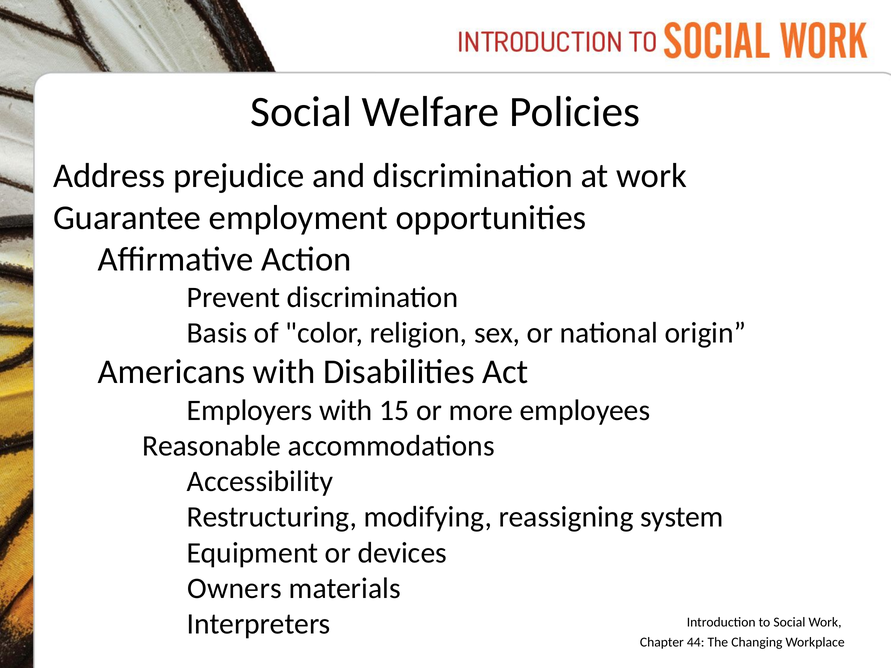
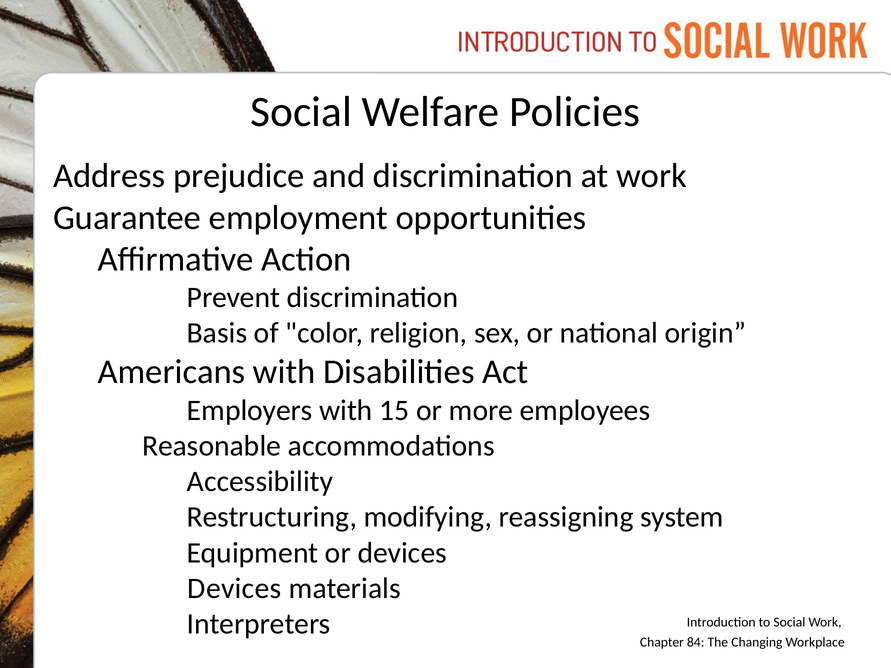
Owners at (234, 589): Owners -> Devices
44: 44 -> 84
